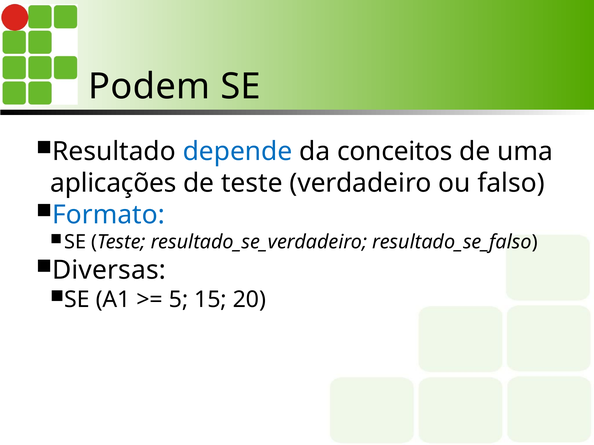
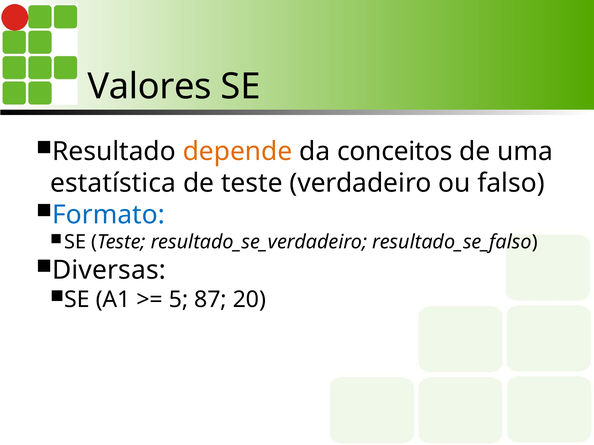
Podem: Podem -> Valores
depende colour: blue -> orange
aplicações: aplicações -> estatística
15: 15 -> 87
